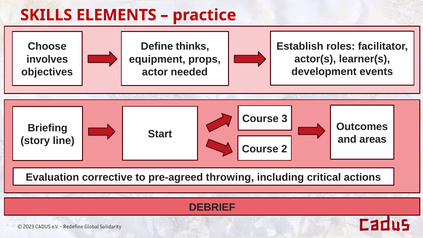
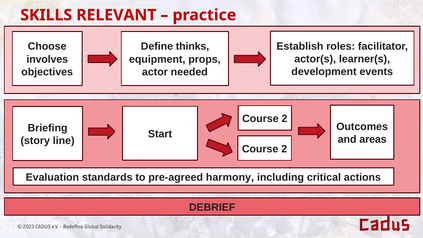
ELEMENTS: ELEMENTS -> RELEVANT
3 at (284, 119): 3 -> 2
corrective: corrective -> standards
throwing: throwing -> harmony
